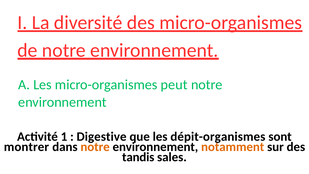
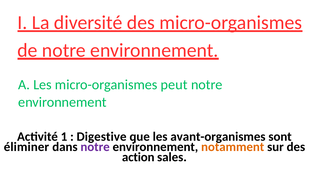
dépit-organismes: dépit-organismes -> avant-organismes
montrer: montrer -> éliminer
notre at (95, 147) colour: orange -> purple
tandis: tandis -> action
